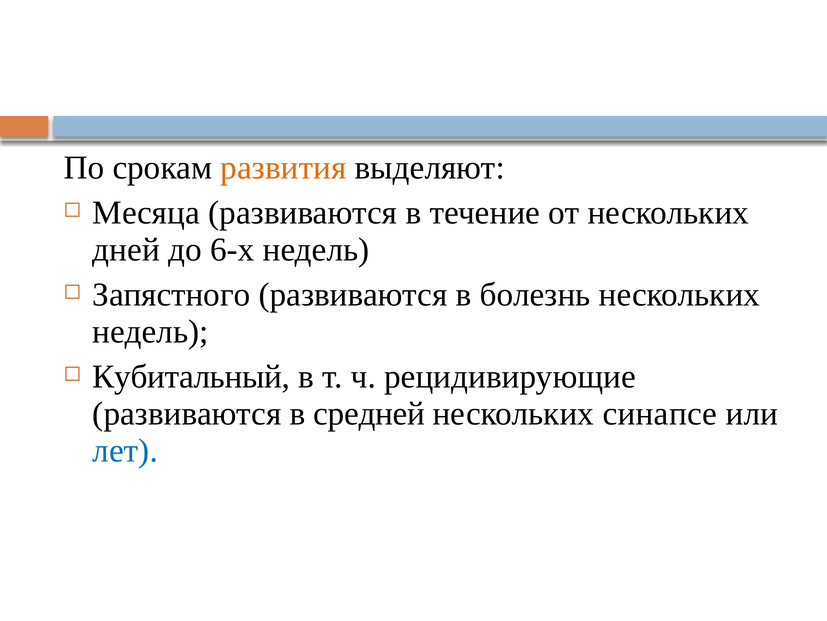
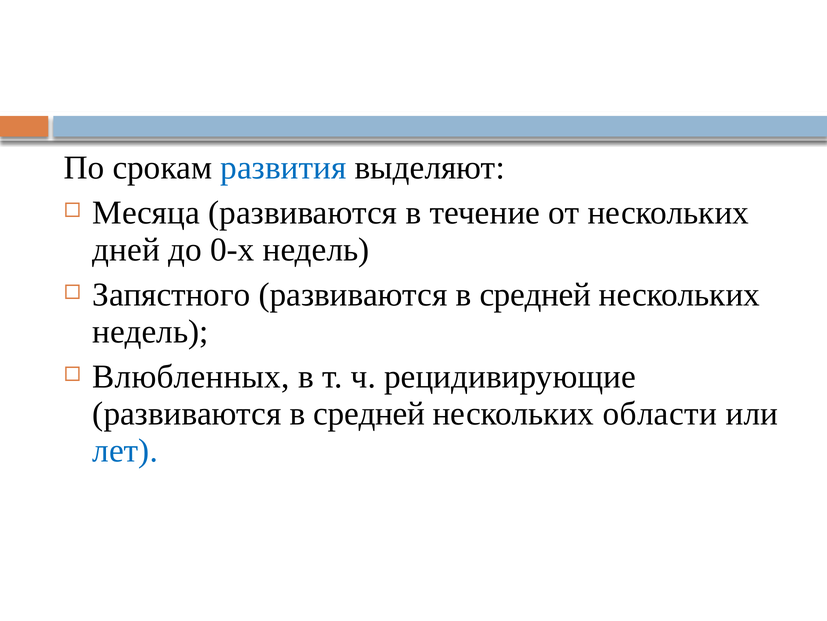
развития colour: orange -> blue
6-х: 6-х -> 0-х
болезнь at (535, 295): болезнь -> средней
Кубитальный: Кубитальный -> Влюбленных
синапсе: синапсе -> области
